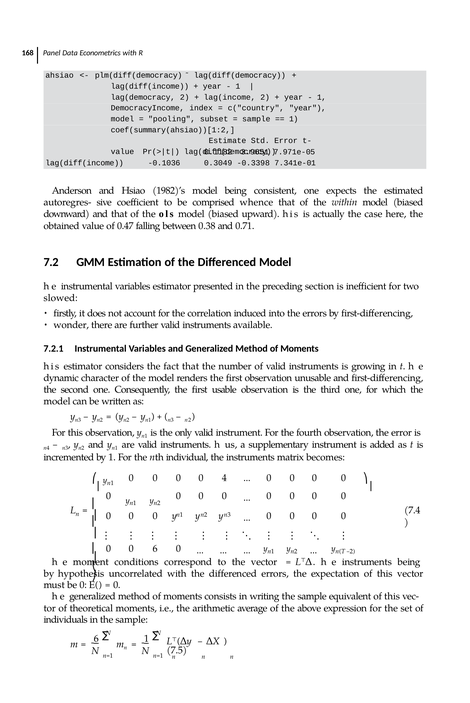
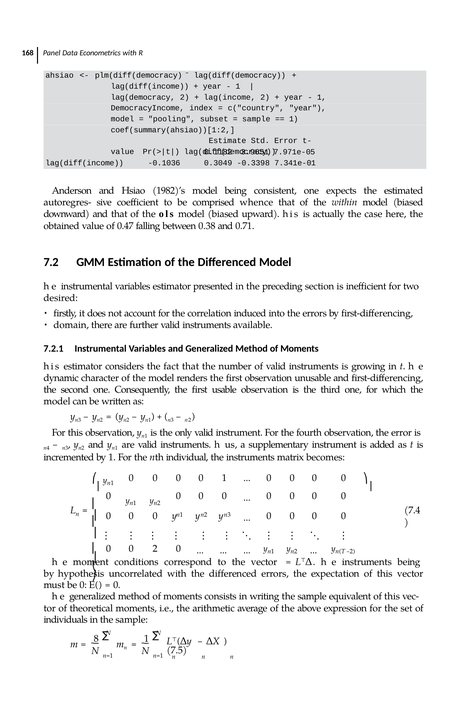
slowed: slowed -> desired
wonder: wonder -> domain
0 4: 4 -> 1
0 6: 6 -> 2
6 at (96, 638): 6 -> 8
